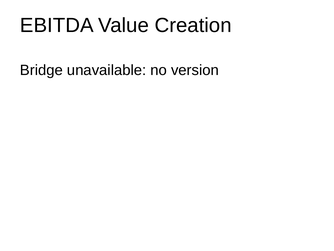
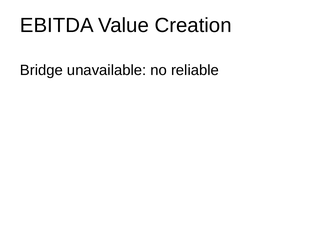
version: version -> reliable
